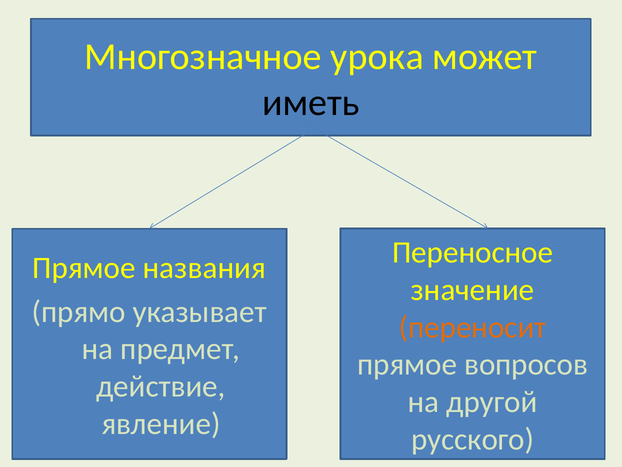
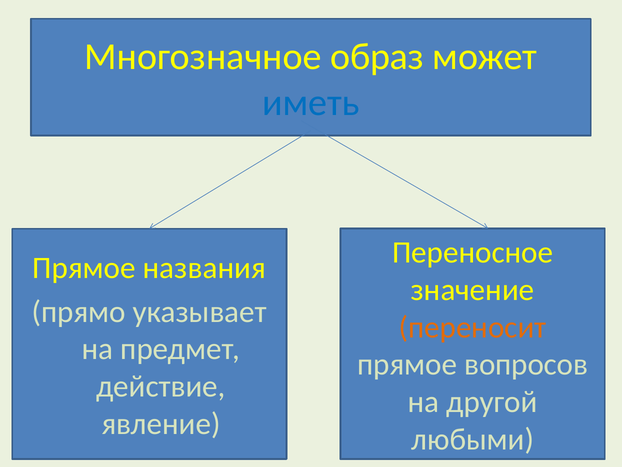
урока: урока -> образ
иметь colour: black -> blue
русского: русского -> любыми
